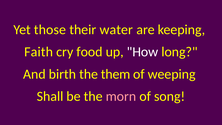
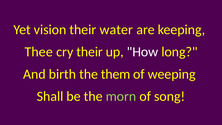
those: those -> vision
Faith: Faith -> Thee
cry food: food -> their
morn colour: pink -> light green
